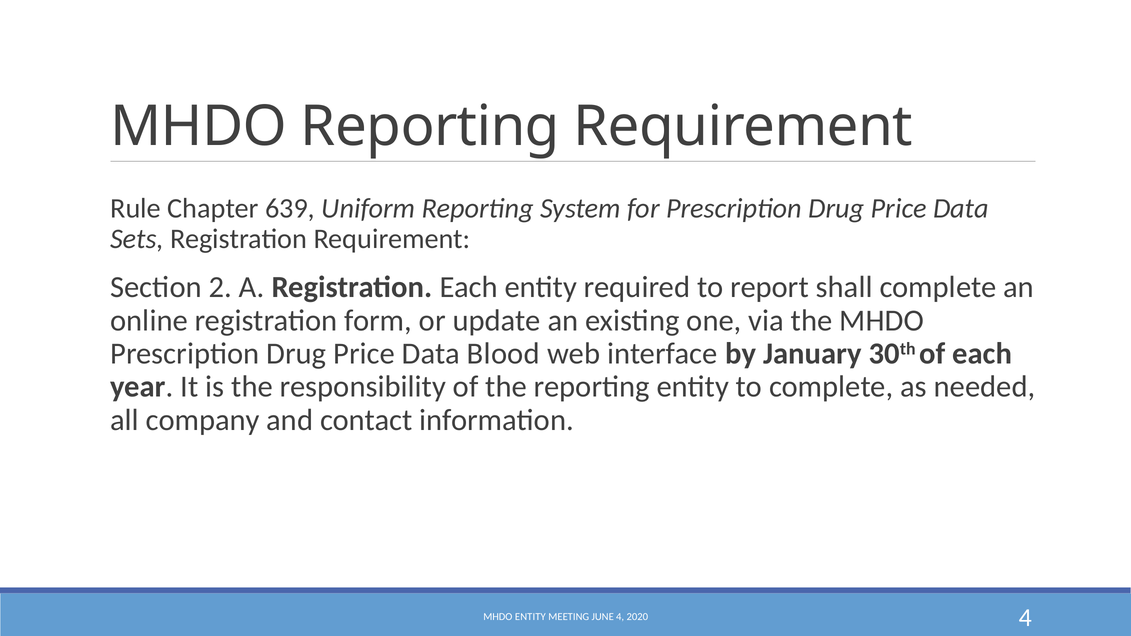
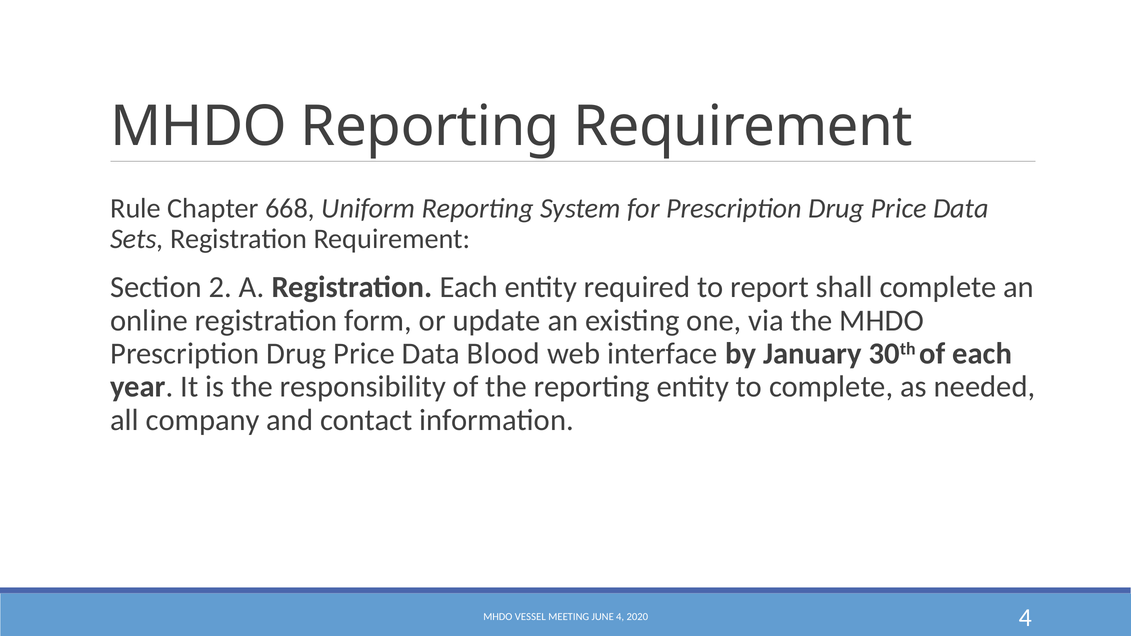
639: 639 -> 668
MHDO ENTITY: ENTITY -> VESSEL
